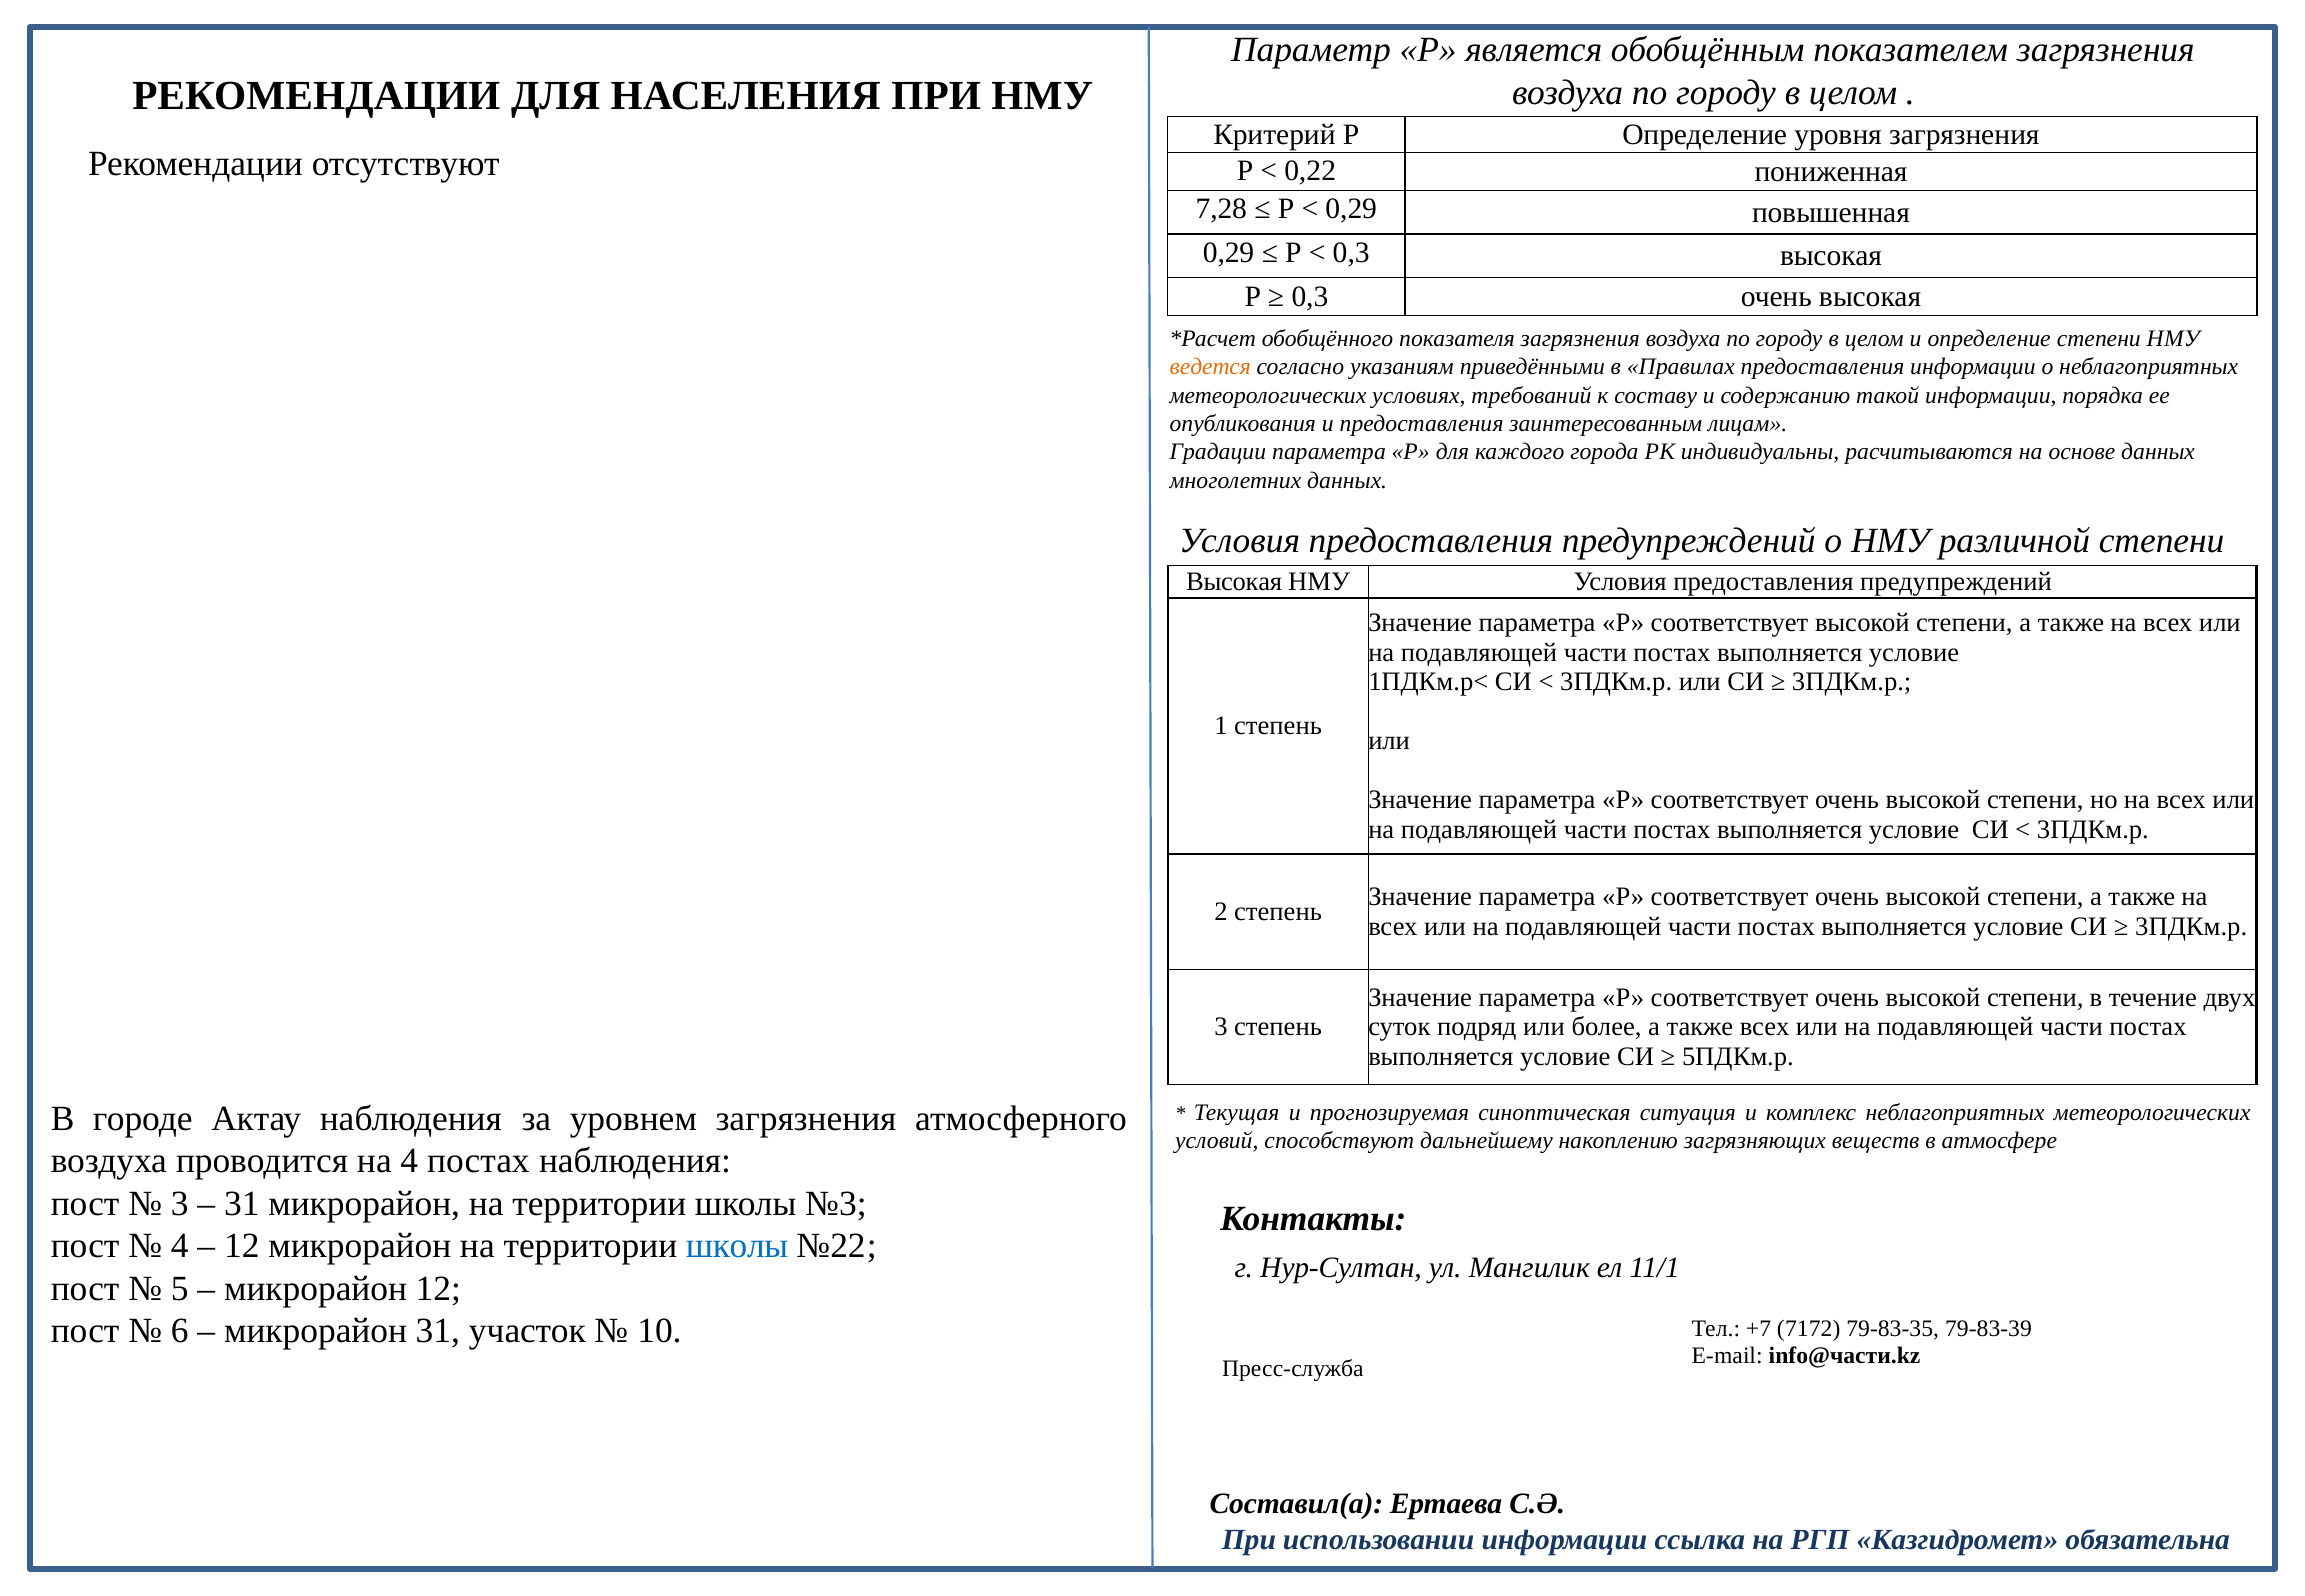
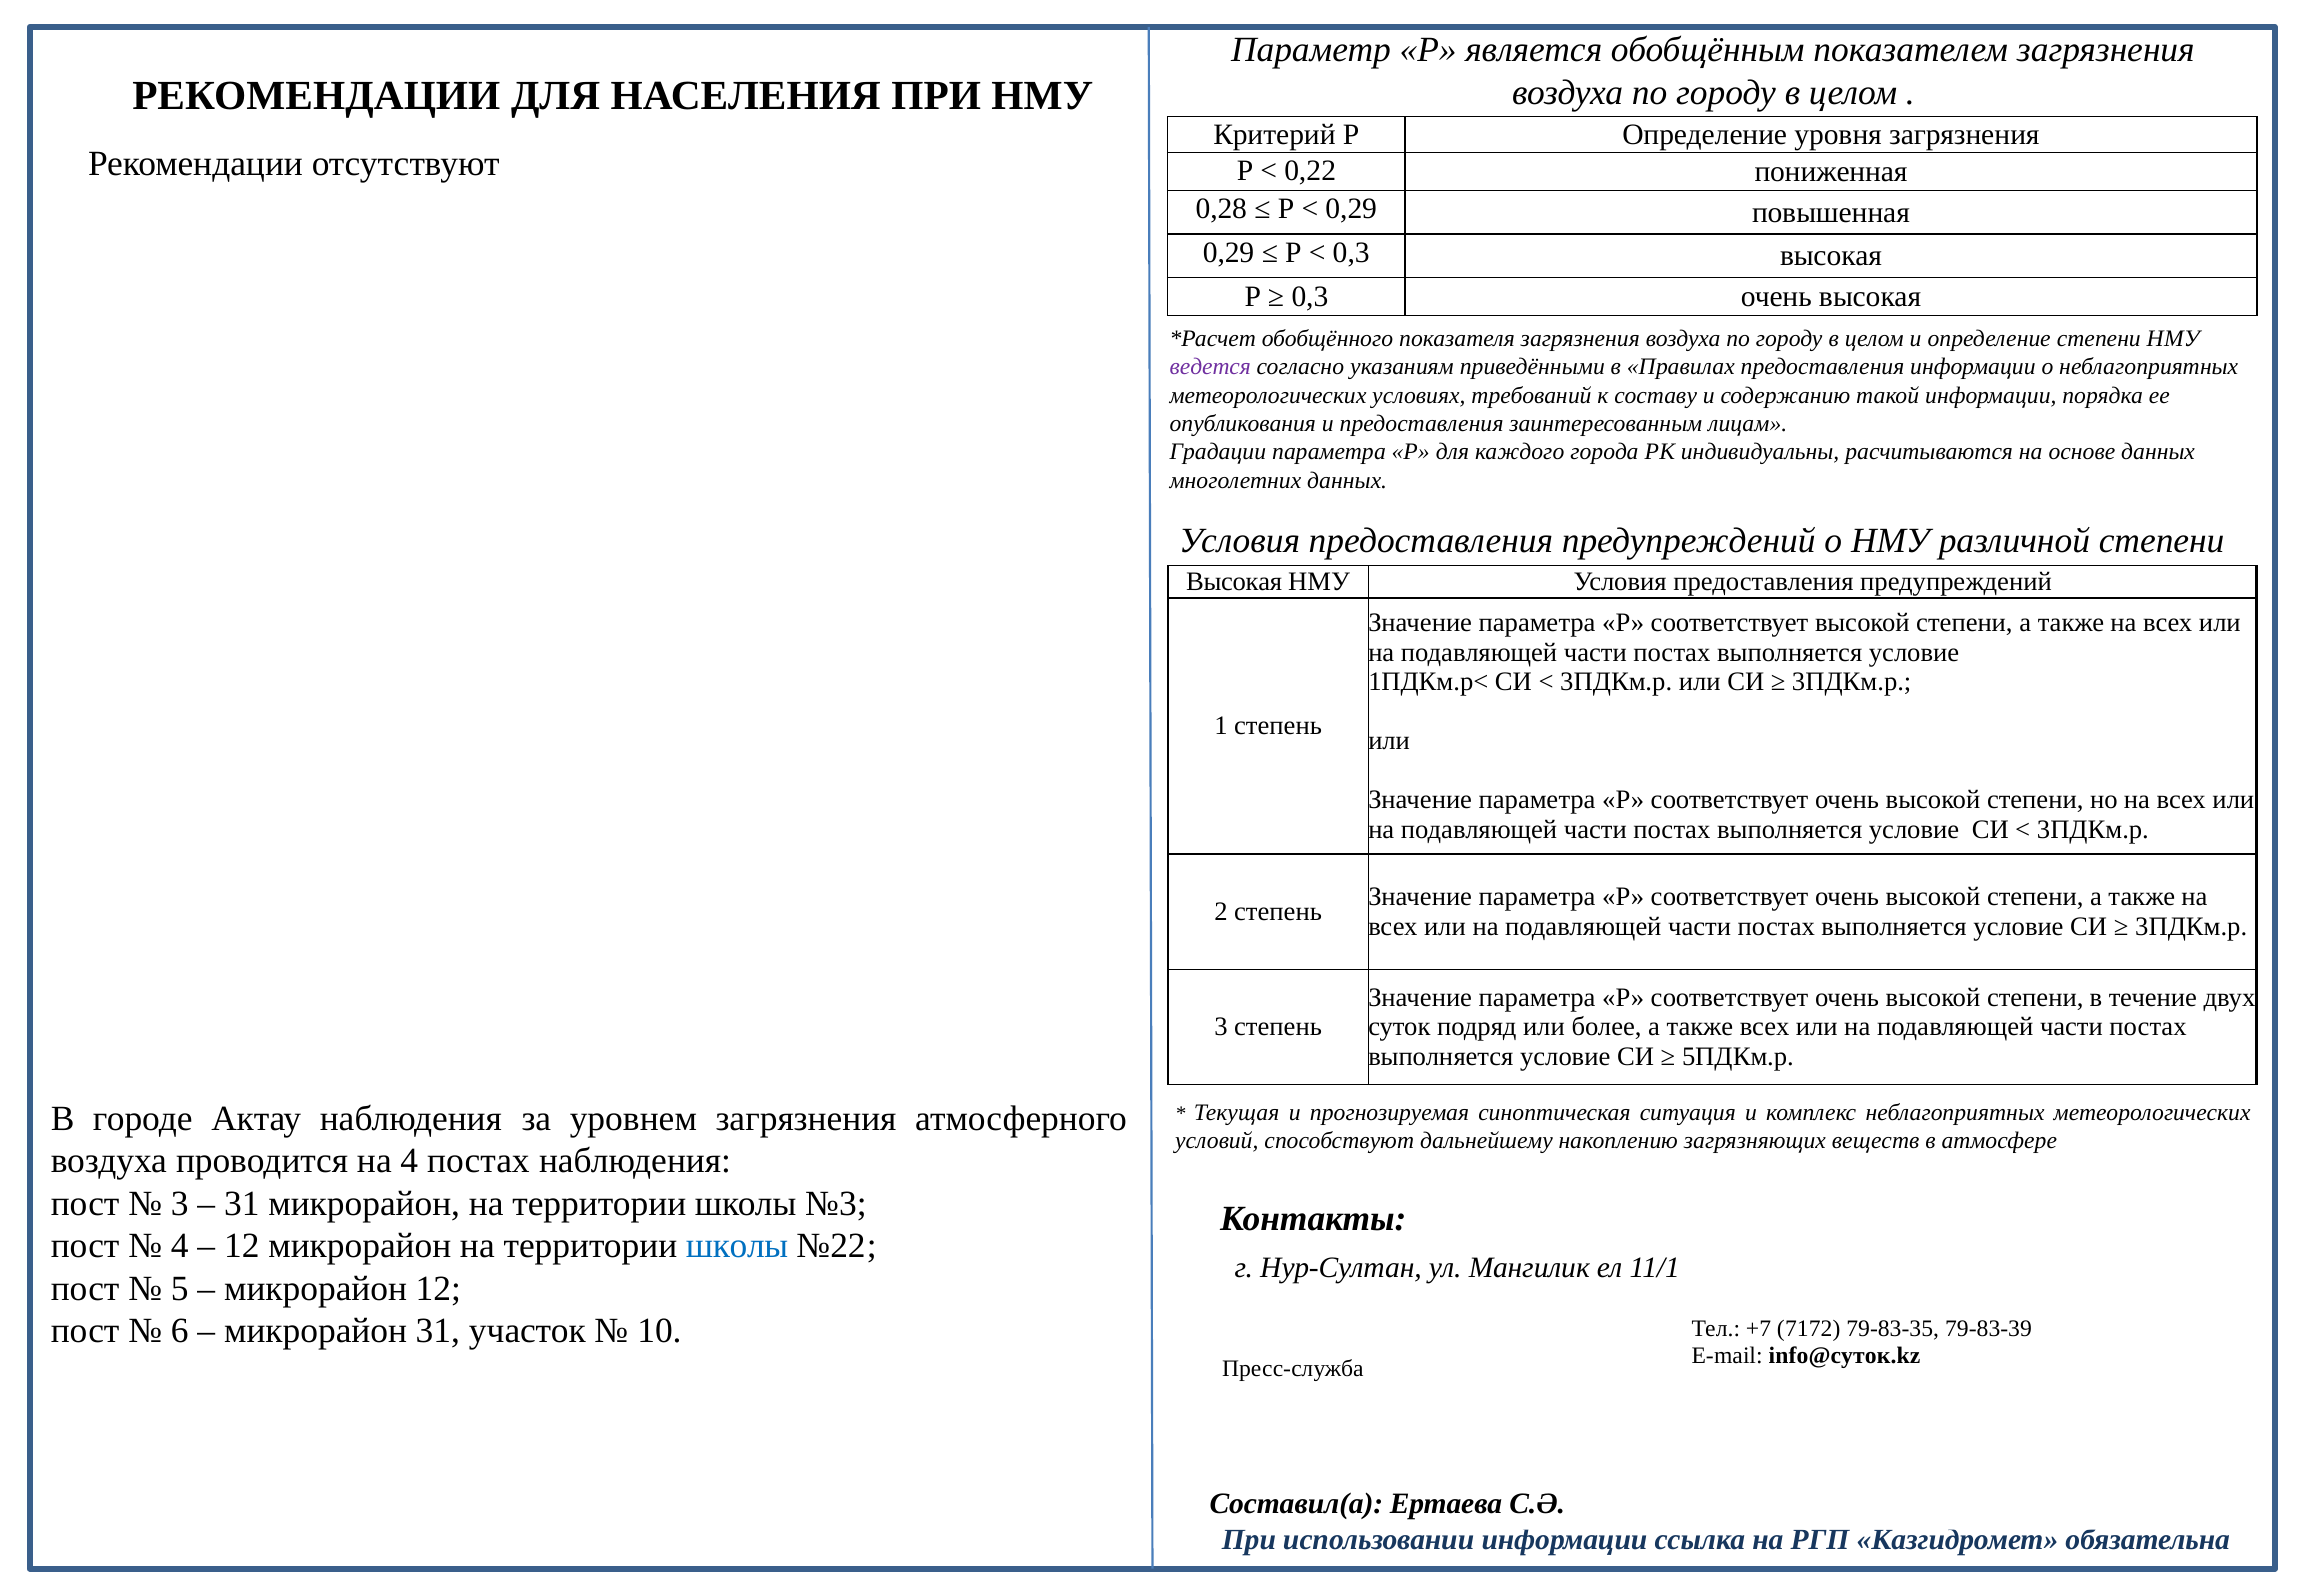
7,28: 7,28 -> 0,28
ведется colour: orange -> purple
info@части.kz: info@части.kz -> info@суток.kz
